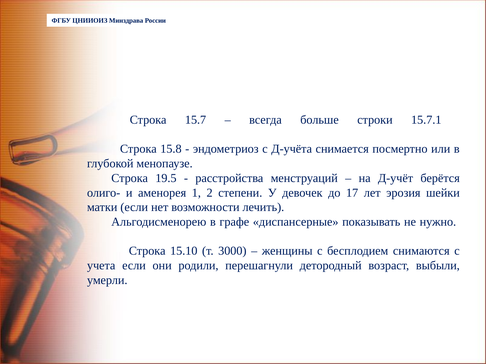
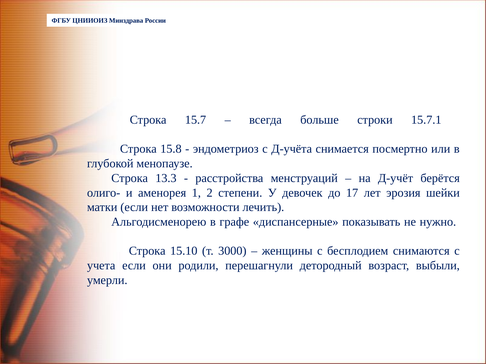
19.5: 19.5 -> 13.3
